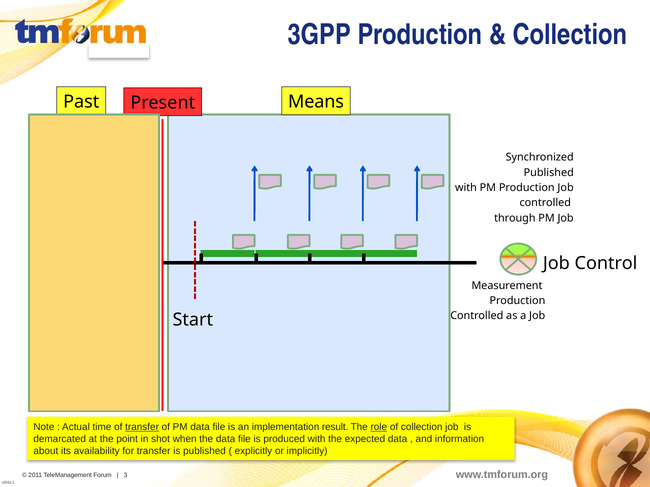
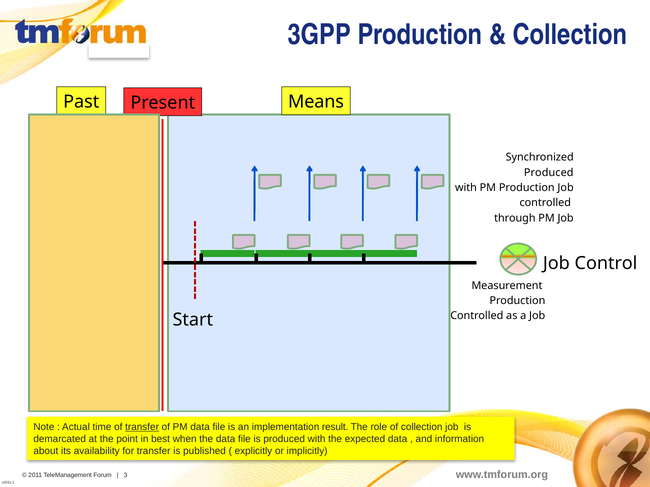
Published at (549, 173): Published -> Produced
role underline: present -> none
shot: shot -> best
